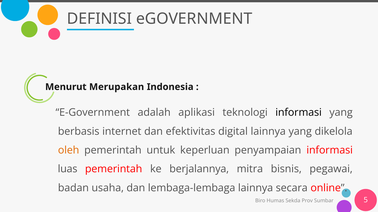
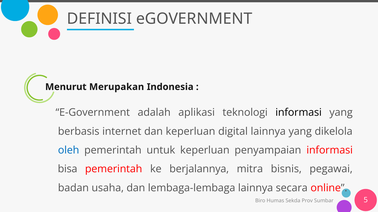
dan efektivitas: efektivitas -> keperluan
oleh colour: orange -> blue
luas: luas -> bisa
